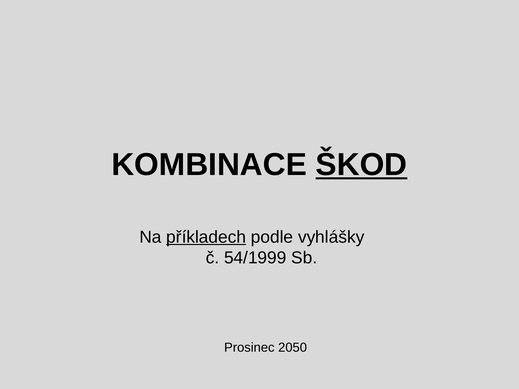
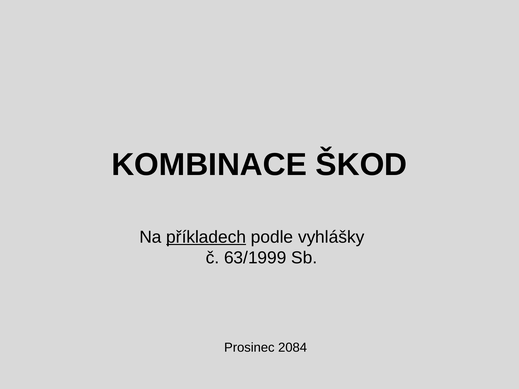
ŠKOD underline: present -> none
54/1999: 54/1999 -> 63/1999
2050: 2050 -> 2084
